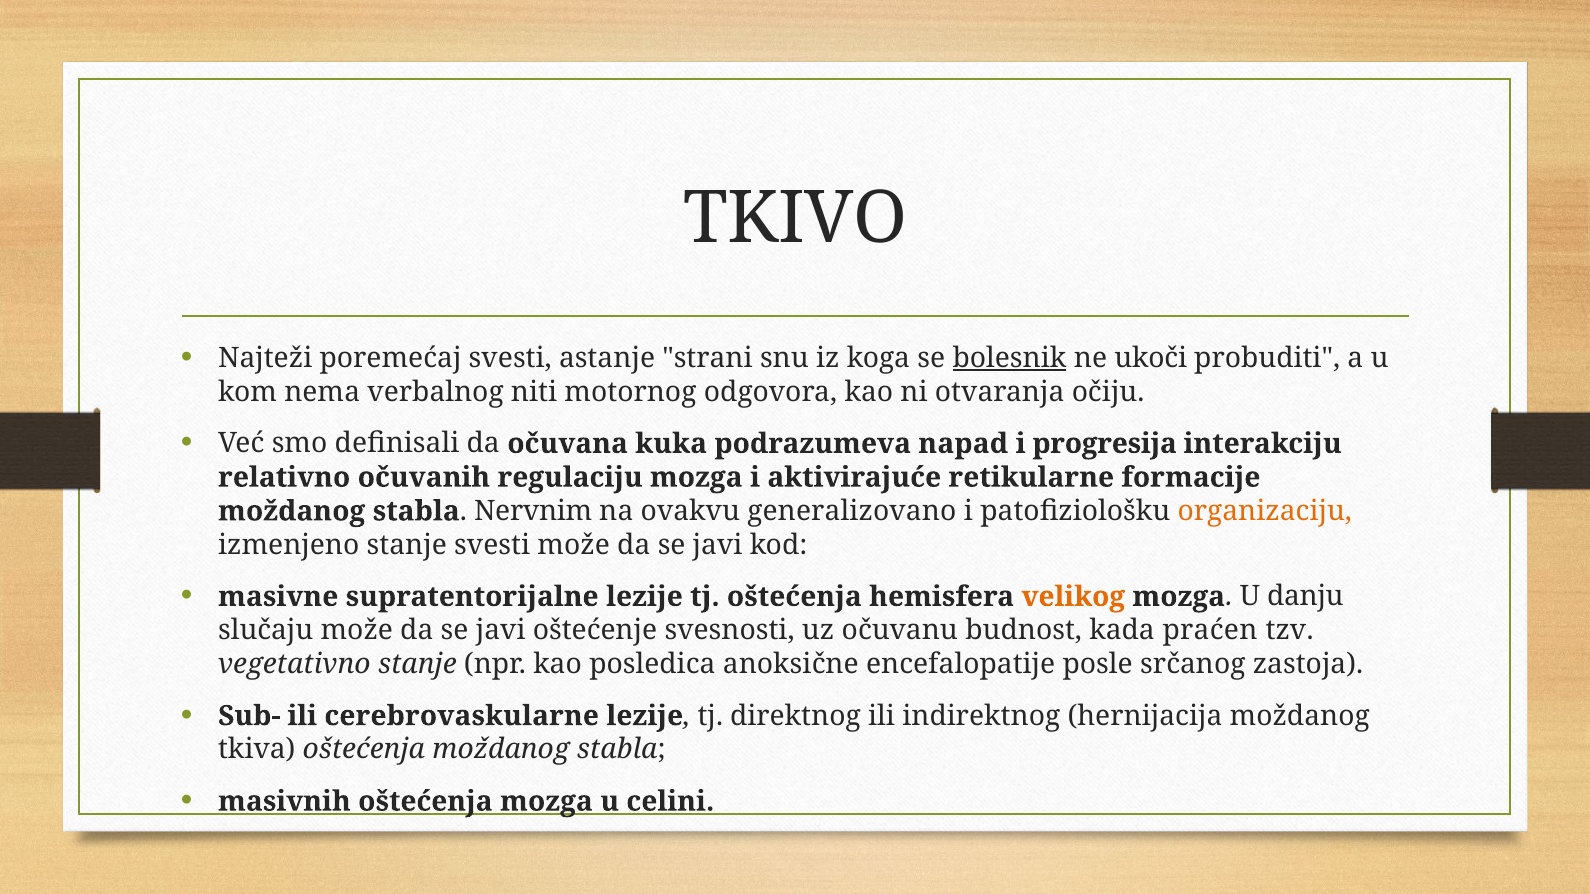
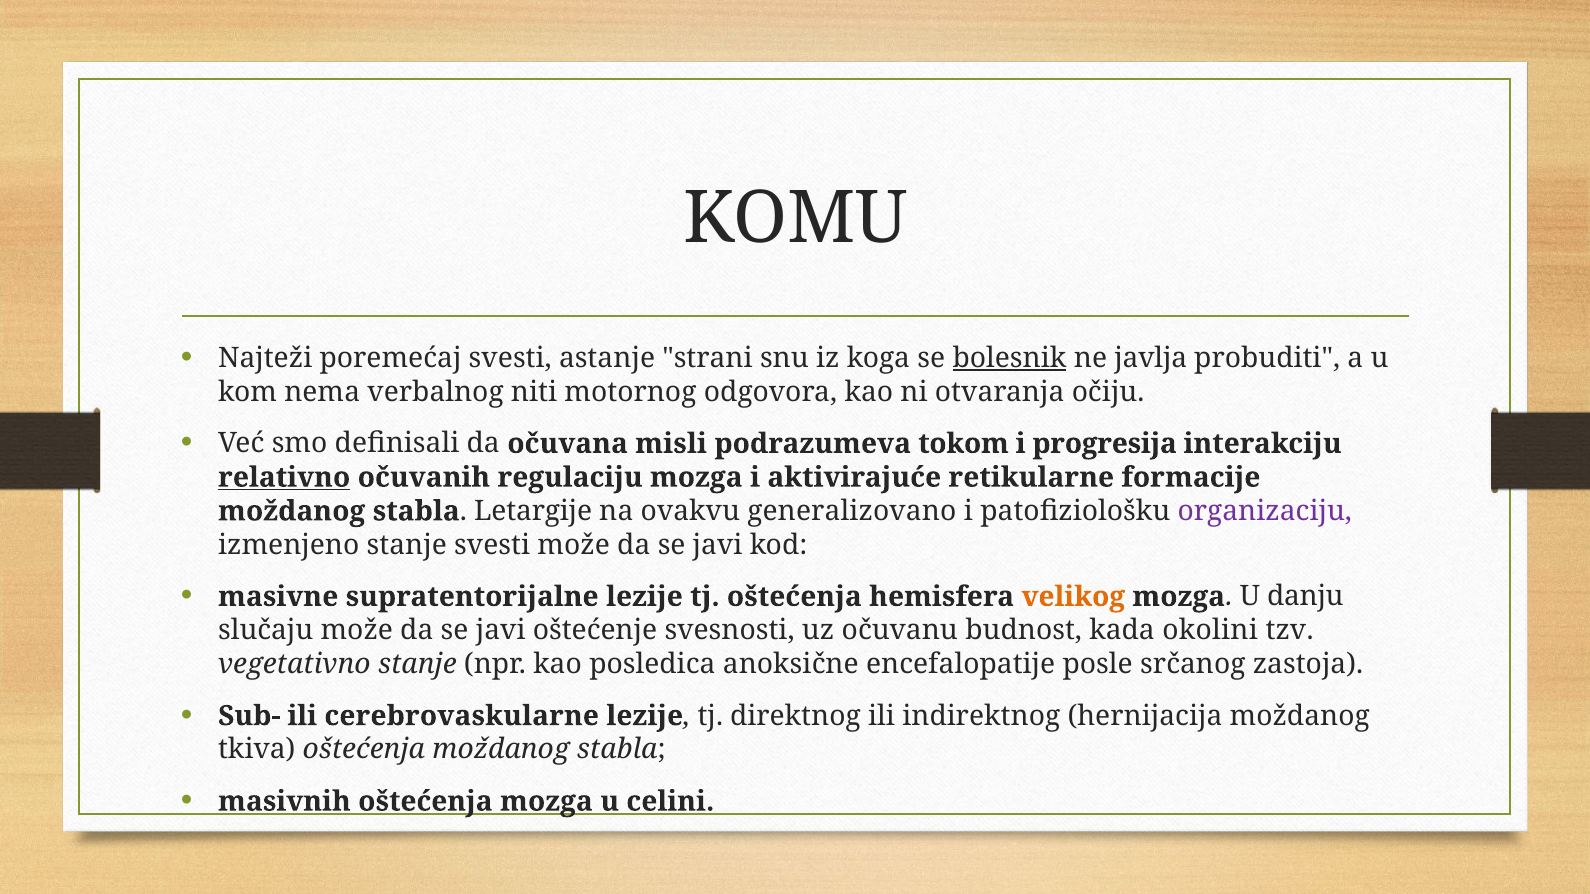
TKIVO: TKIVO -> KOMU
ukoči: ukoči -> javlja
kuka: kuka -> misli
napad: napad -> tokom
relativno underline: none -> present
Nervnim: Nervnim -> Letargije
organizaciju colour: orange -> purple
praćen: praćen -> okolini
